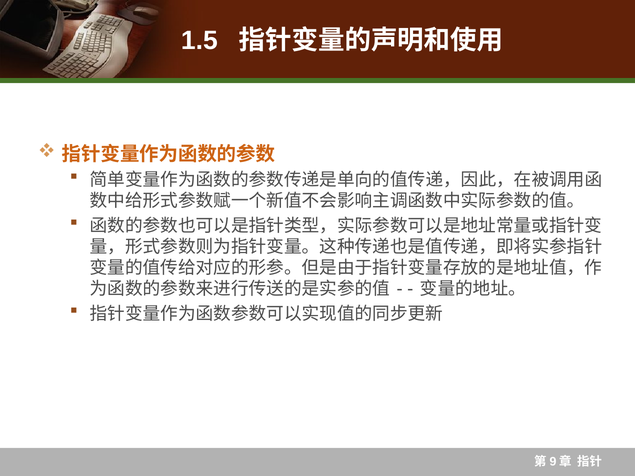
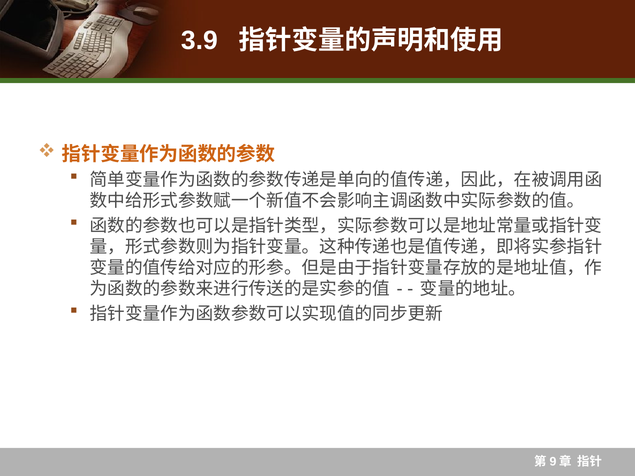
1.5: 1.5 -> 3.9
